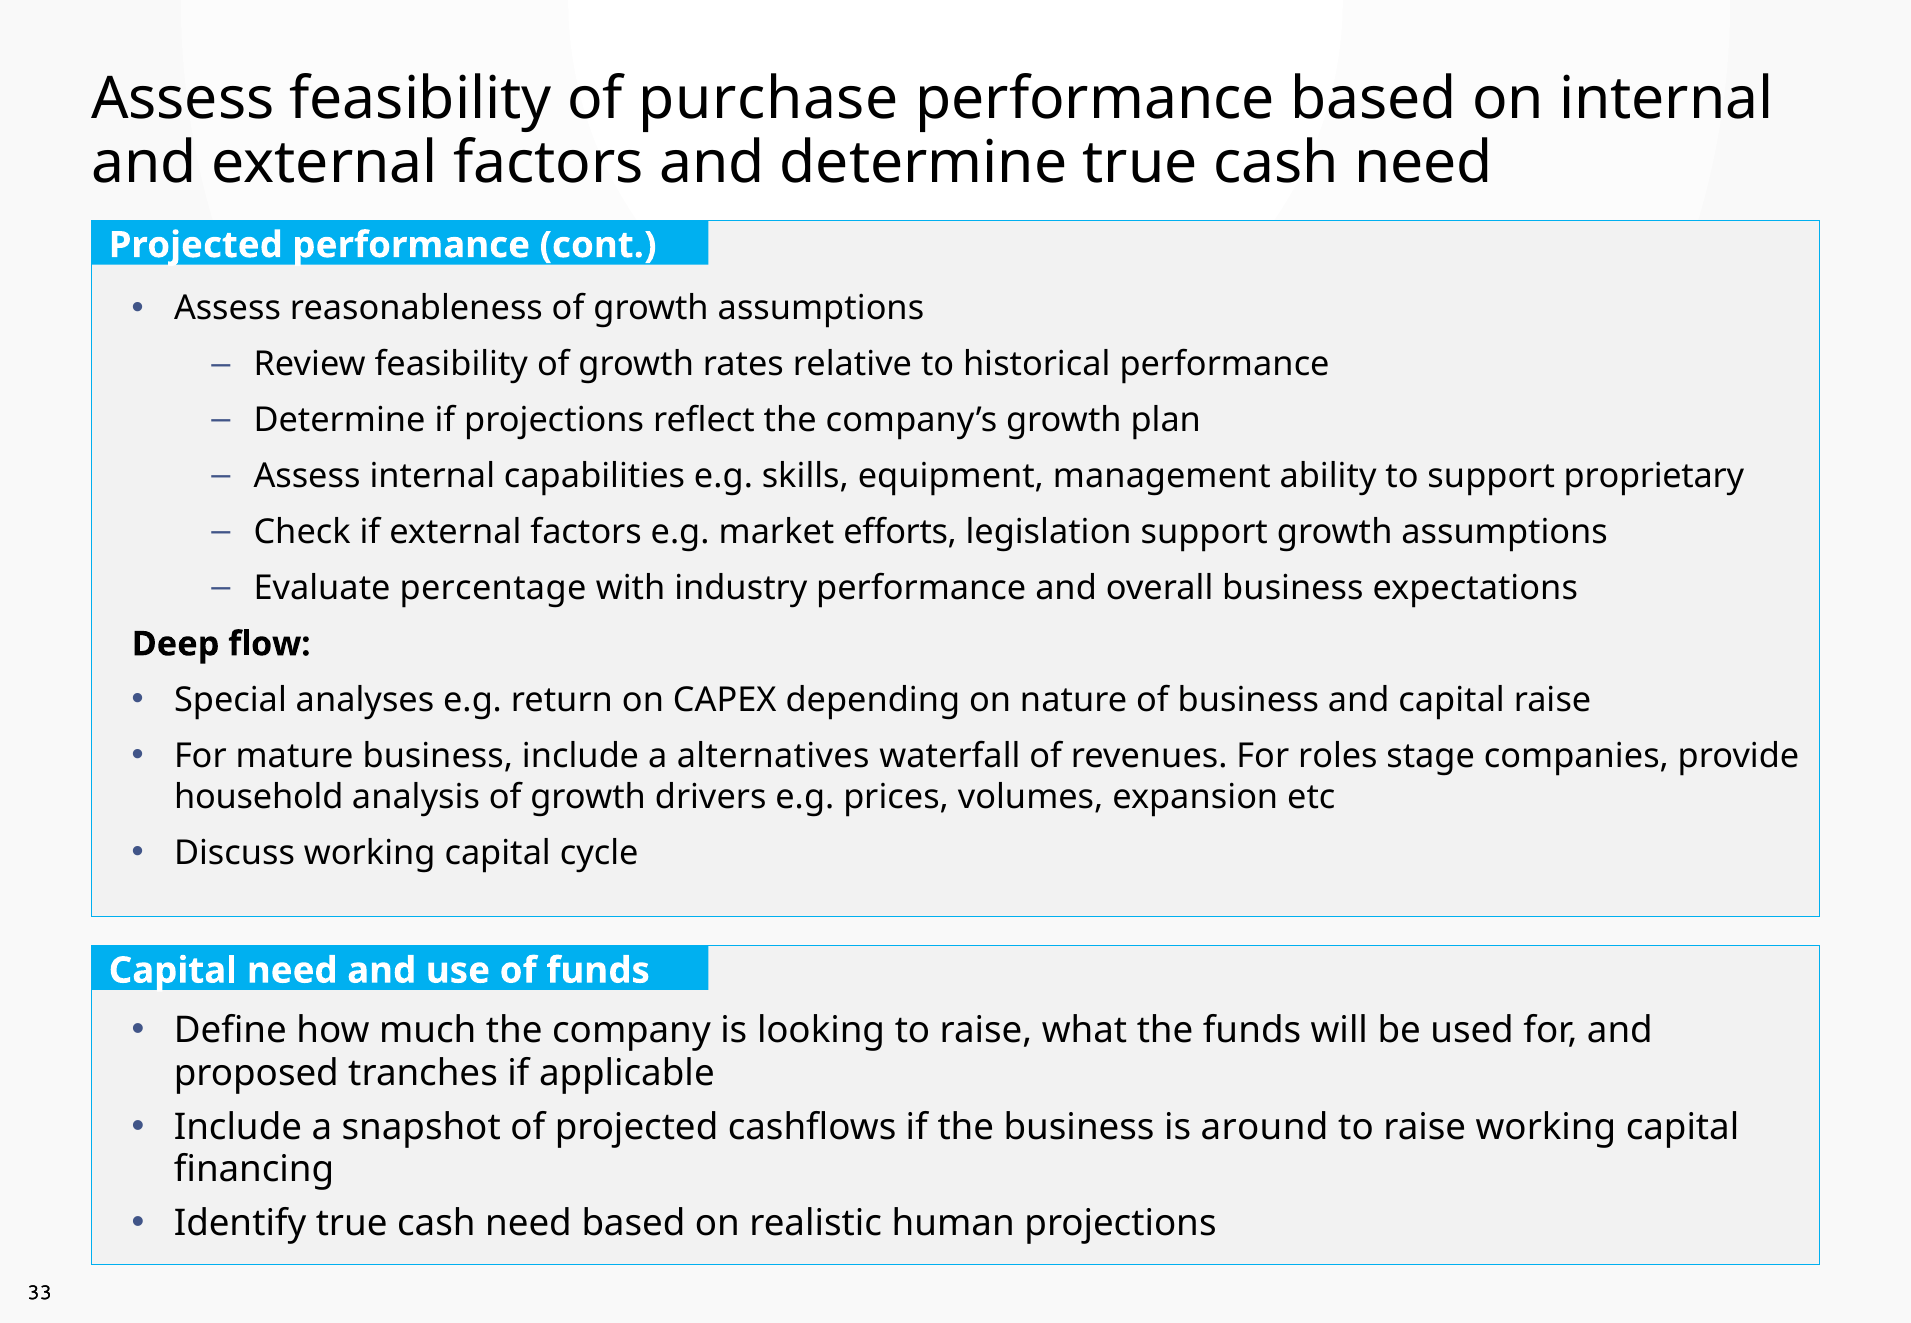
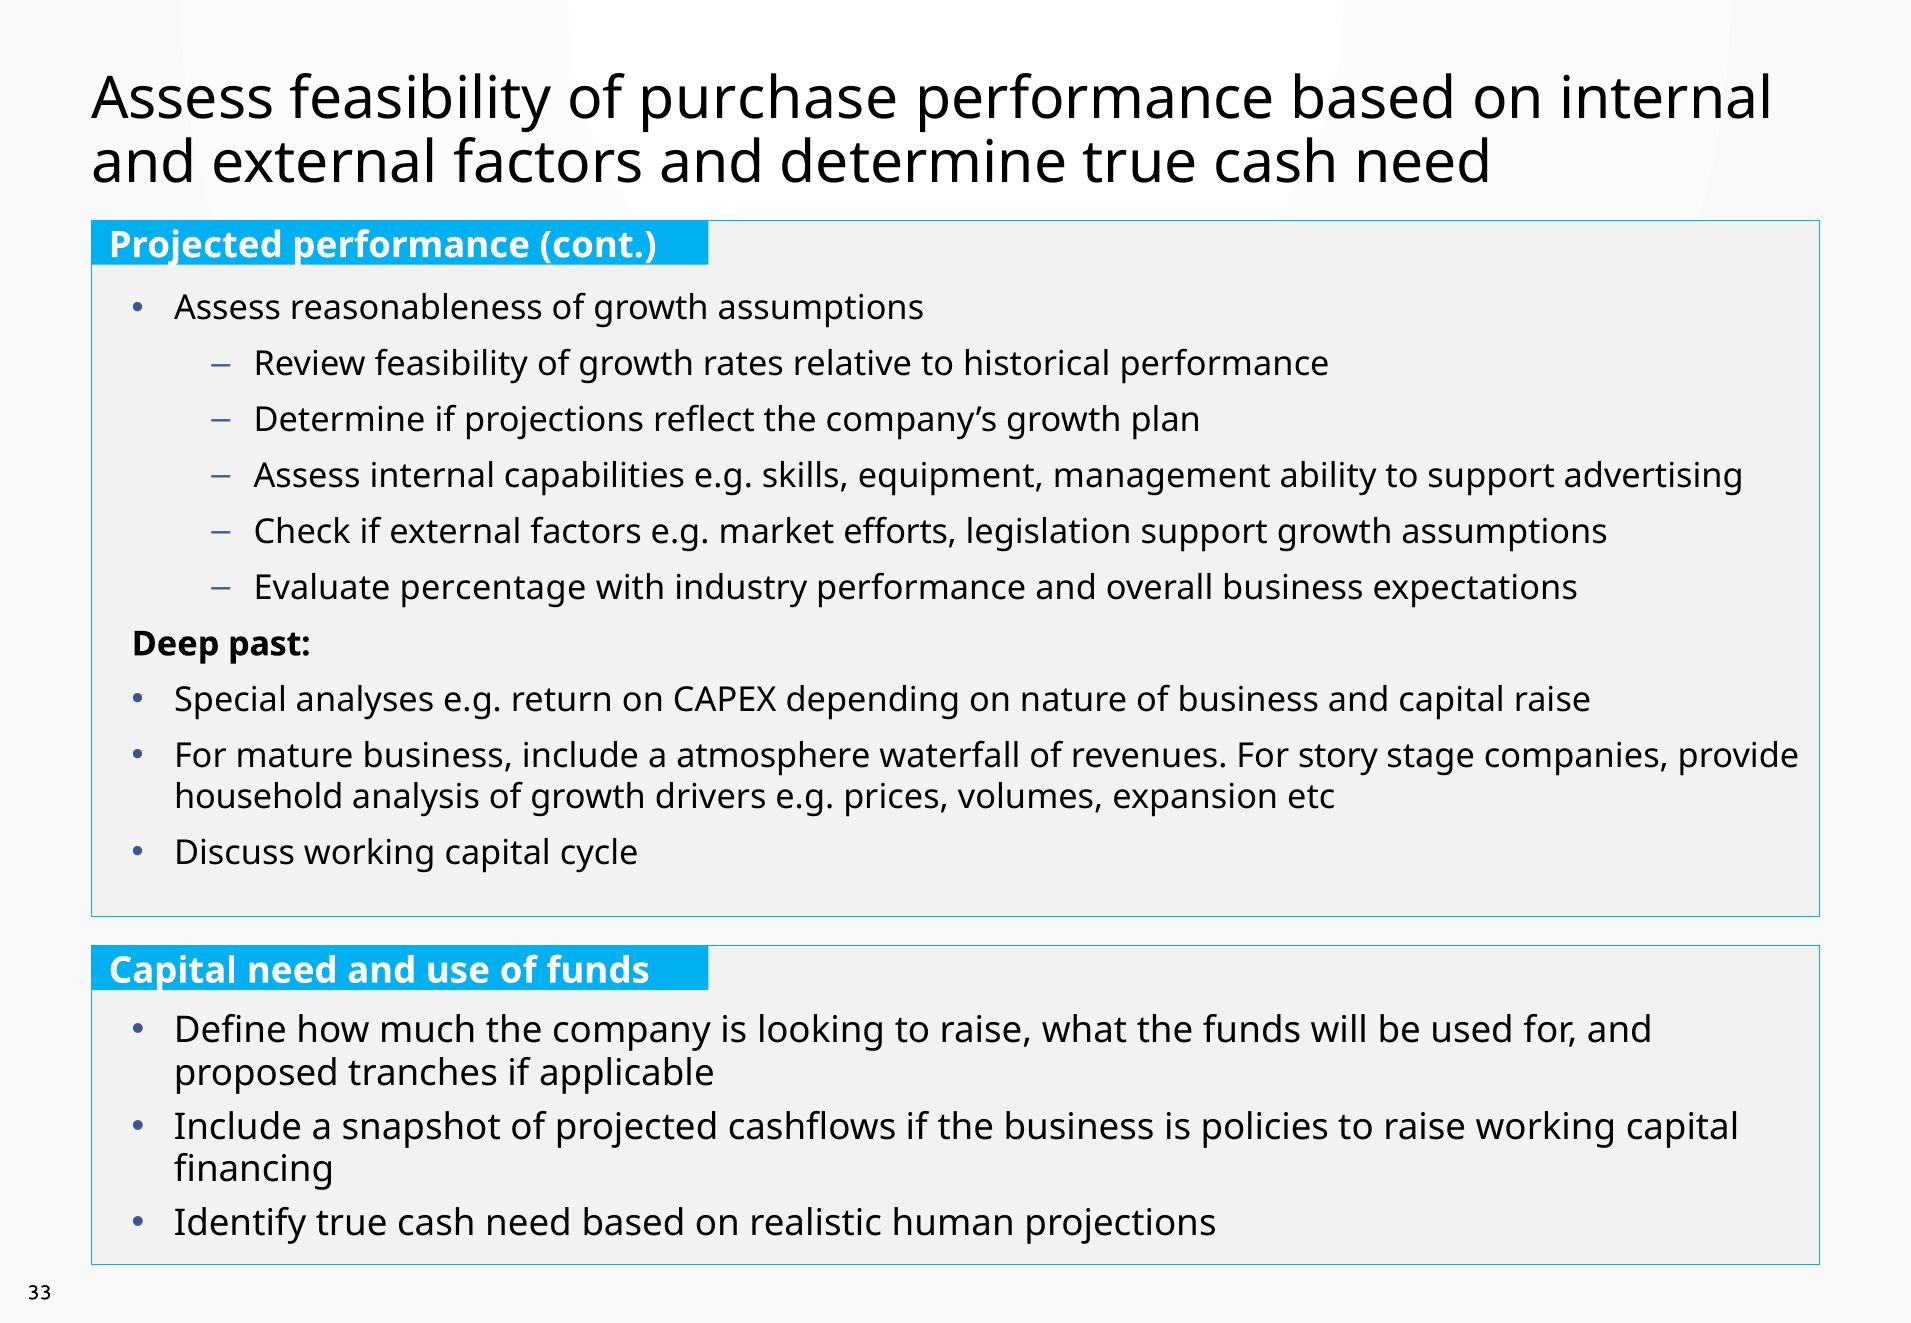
proprietary: proprietary -> advertising
flow: flow -> past
alternatives: alternatives -> atmosphere
roles: roles -> story
around: around -> policies
